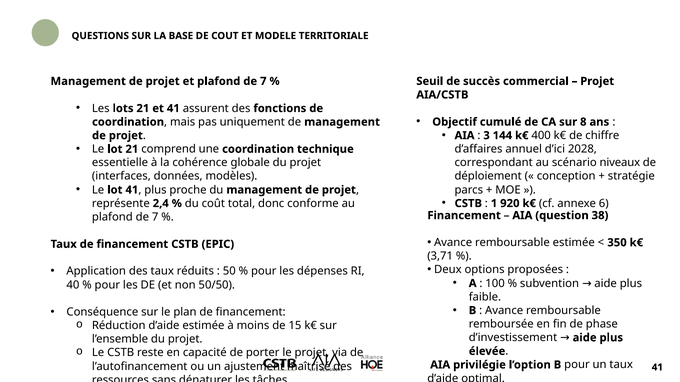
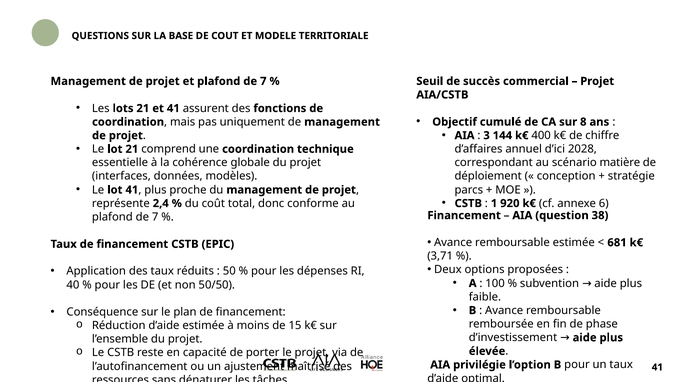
niveaux: niveaux -> matière
350: 350 -> 681
